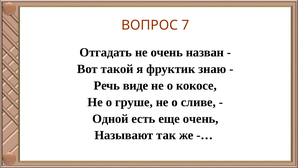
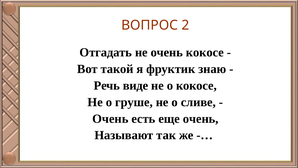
7: 7 -> 2
очень назван: назван -> кокосе
Одной at (110, 118): Одной -> Очень
